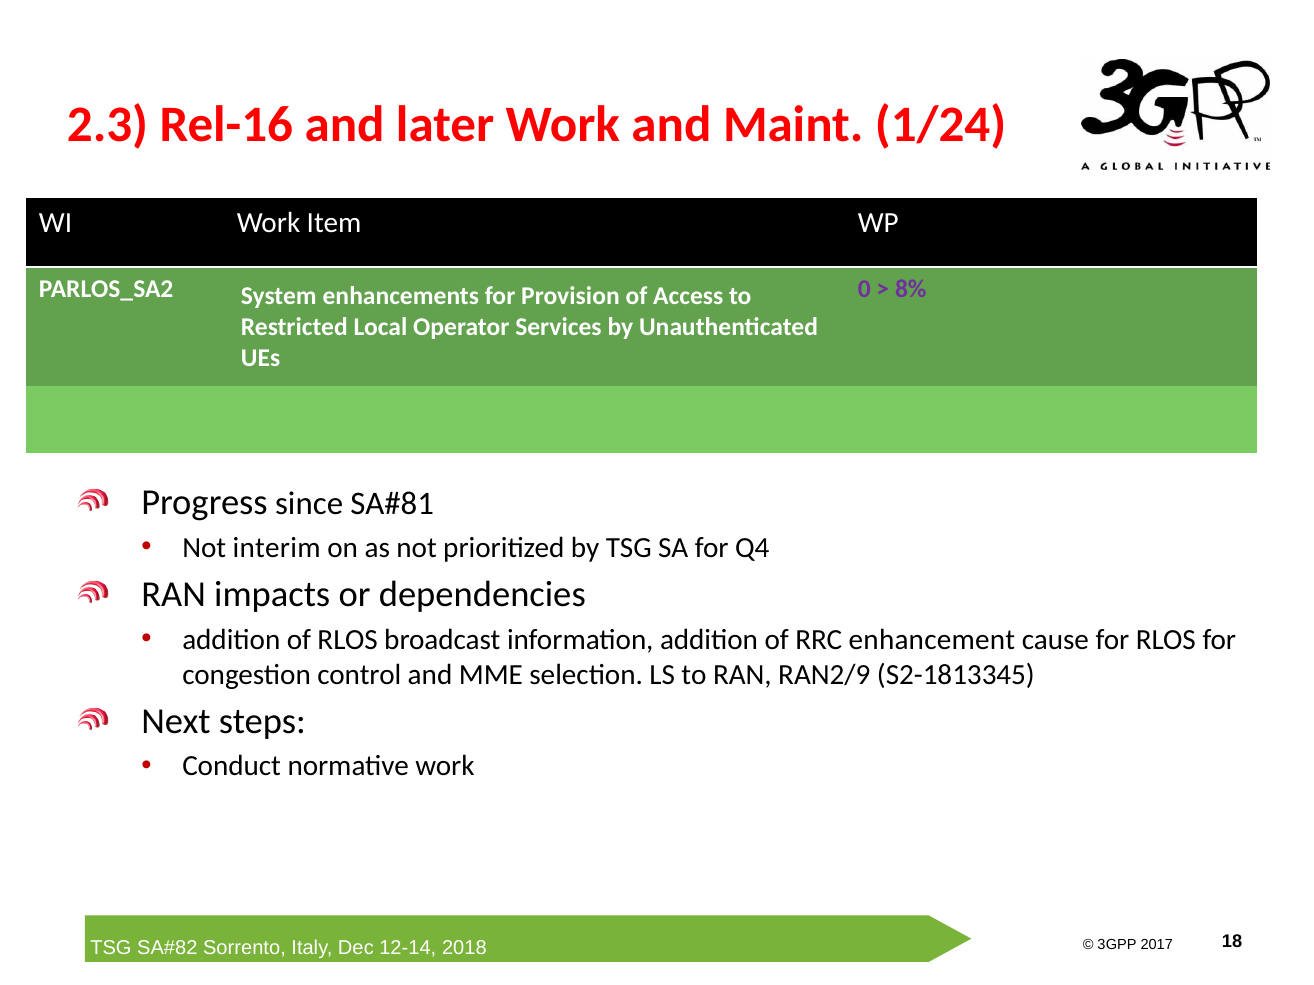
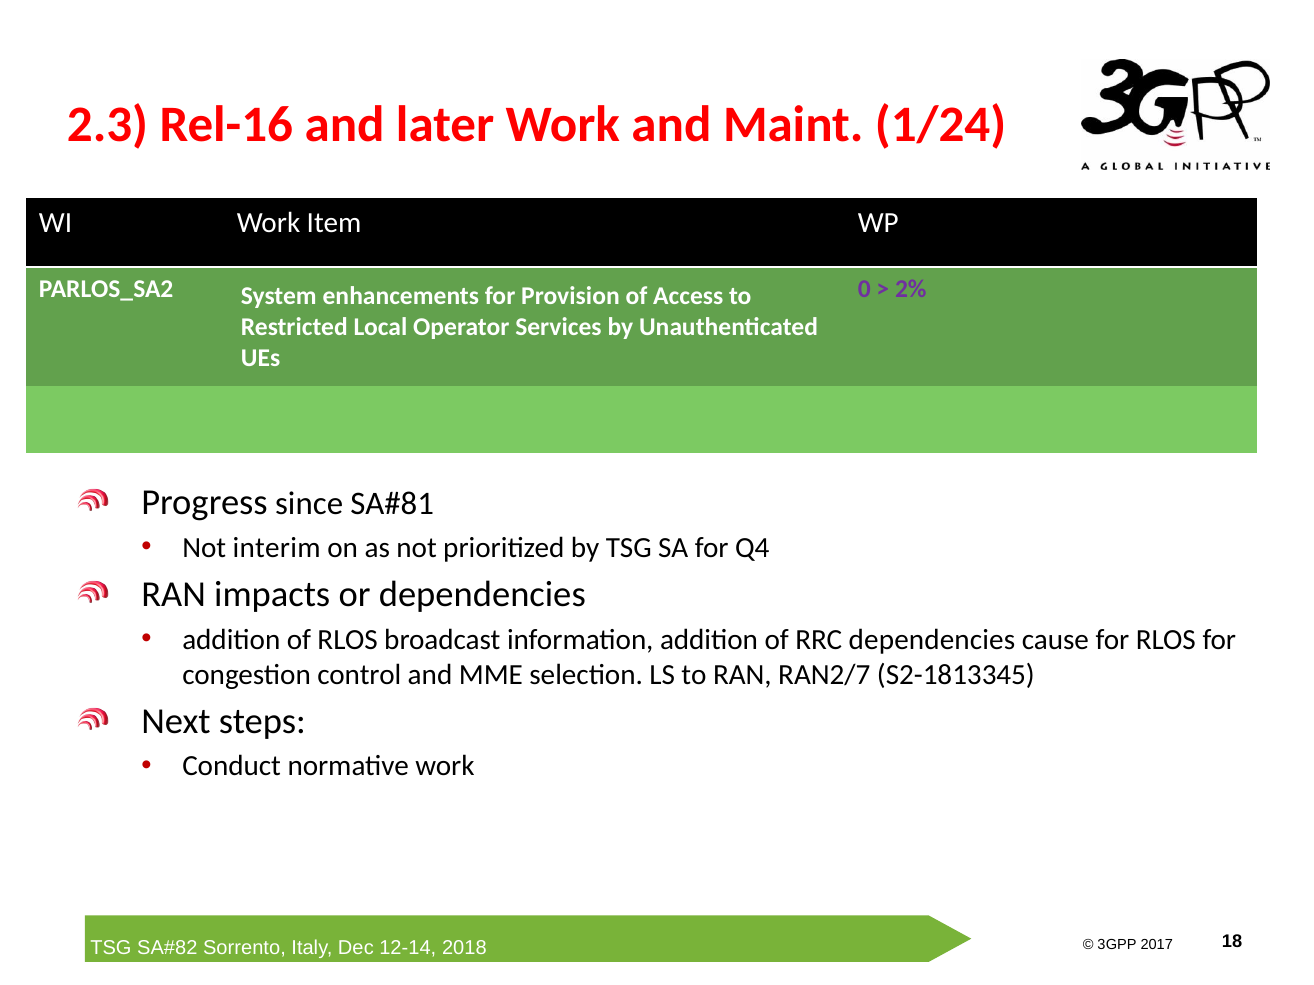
8%: 8% -> 2%
RRC enhancement: enhancement -> dependencies
RAN2/9: RAN2/9 -> RAN2/7
